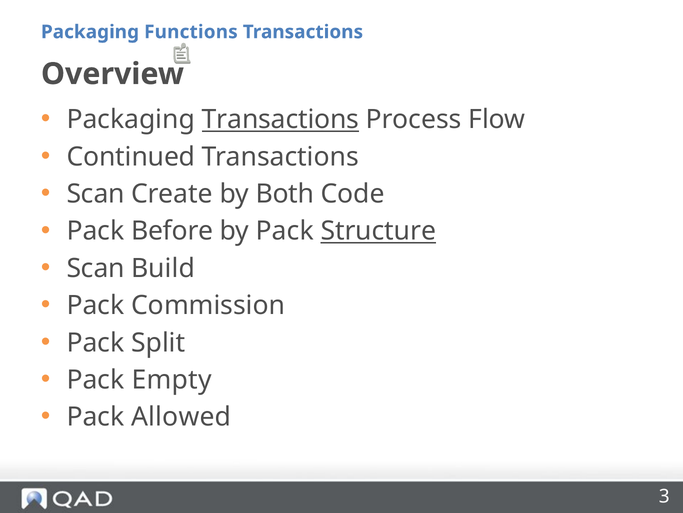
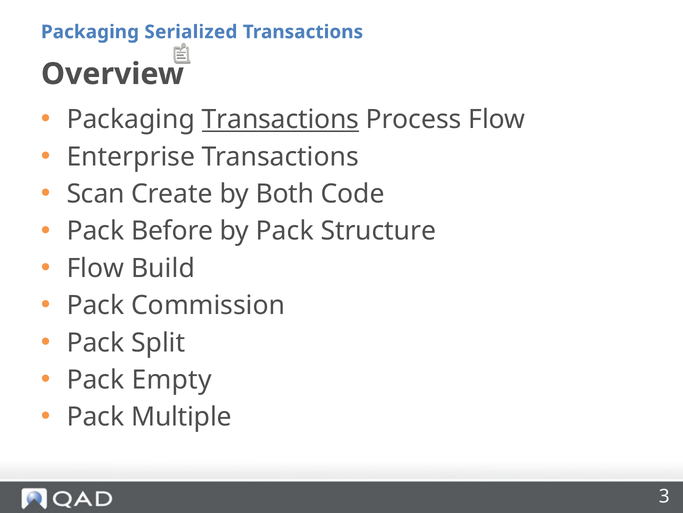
Functions: Functions -> Serialized
Continued: Continued -> Enterprise
Structure underline: present -> none
Scan at (96, 268): Scan -> Flow
Allowed: Allowed -> Multiple
